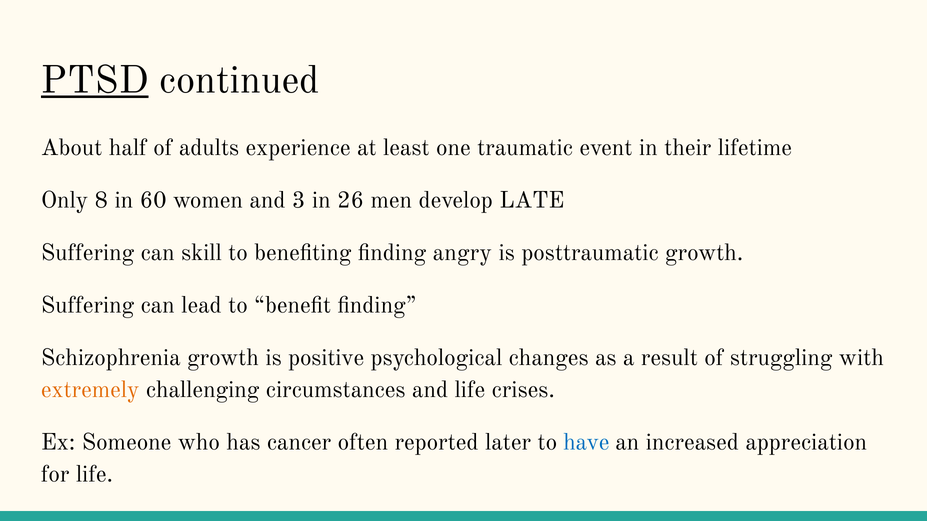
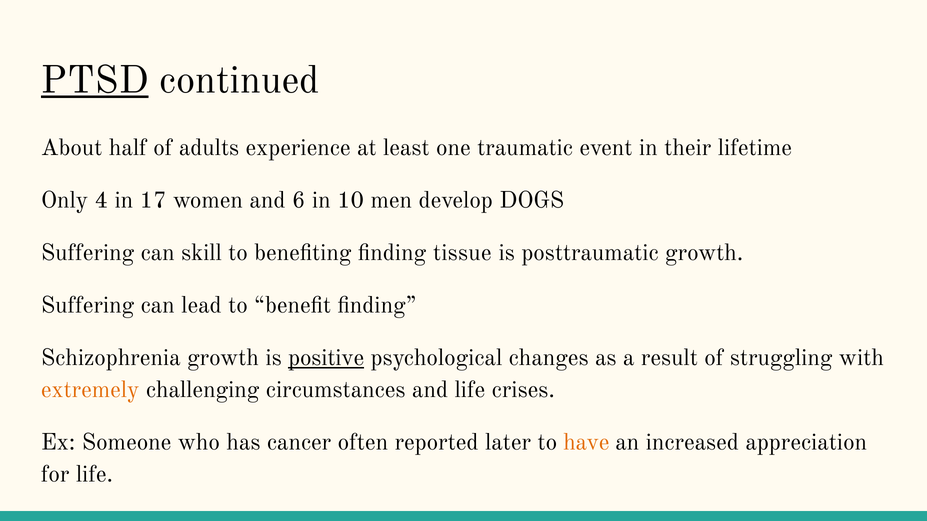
8: 8 -> 4
60: 60 -> 17
3: 3 -> 6
26: 26 -> 10
LATE: LATE -> DOGS
angry: angry -> tissue
positive underline: none -> present
have colour: blue -> orange
